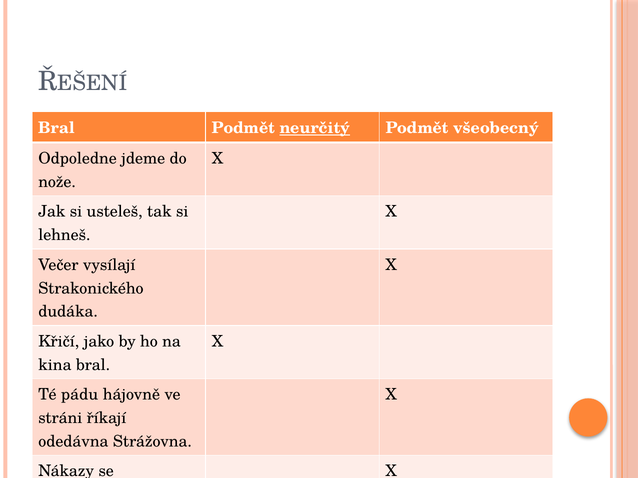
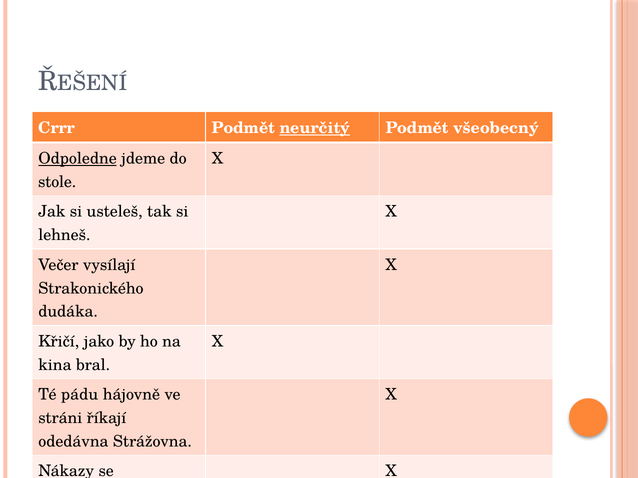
Bral at (57, 128): Bral -> Crrr
Odpoledne underline: none -> present
nože: nože -> stole
